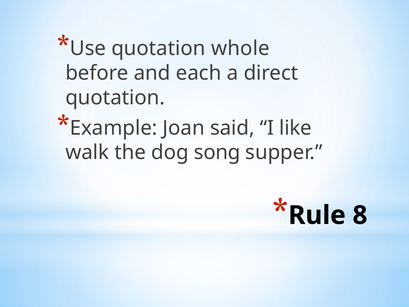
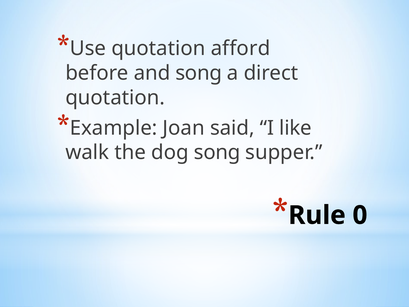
whole: whole -> afford
and each: each -> song
8: 8 -> 0
